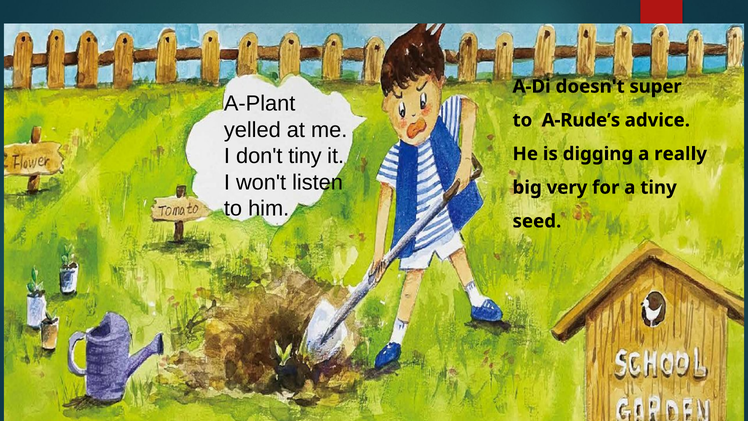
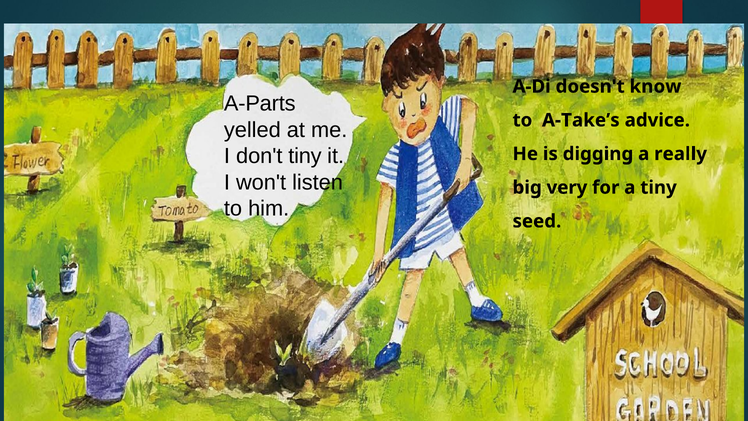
super: super -> know
A-Plant: A-Plant -> A-Parts
A-Rude’s: A-Rude’s -> A-Take’s
